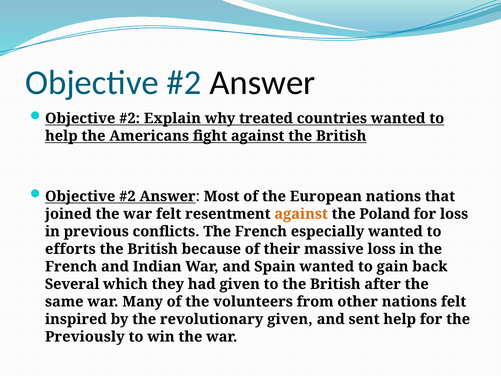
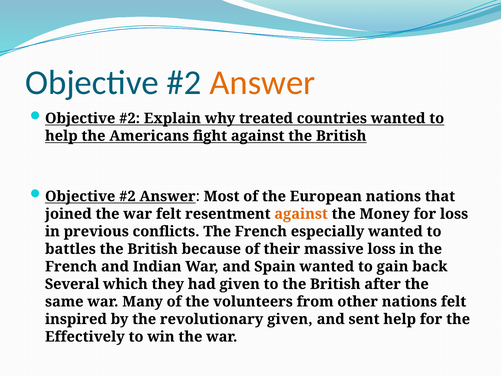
Answer at (262, 83) colour: black -> orange
Poland: Poland -> Money
efforts: efforts -> battles
Previously: Previously -> Effectively
